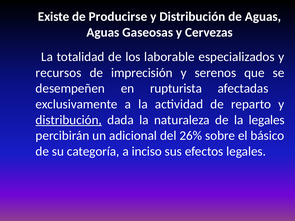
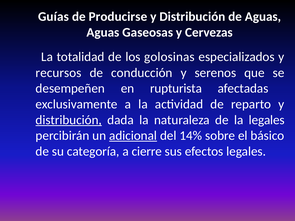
Existe: Existe -> Guías
laborable: laborable -> golosinas
imprecisión: imprecisión -> conducción
adicional underline: none -> present
26%: 26% -> 14%
inciso: inciso -> cierre
